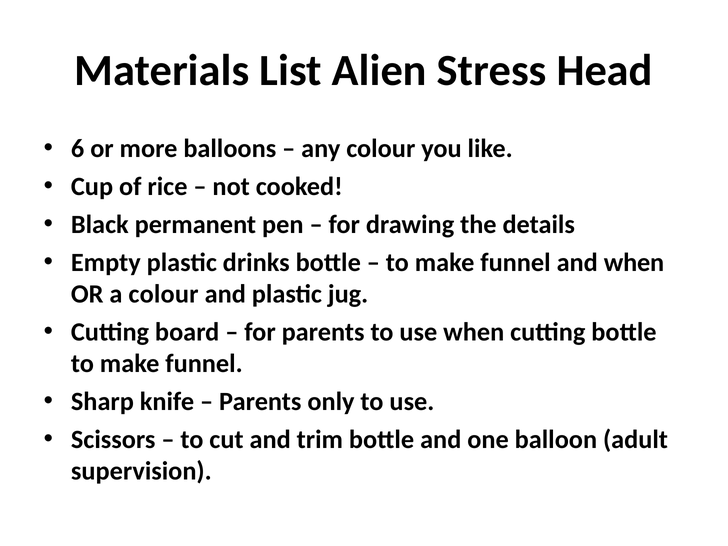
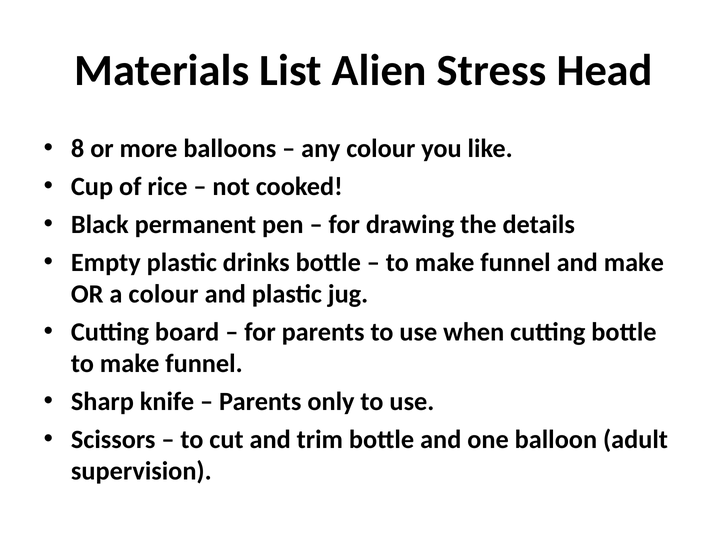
6: 6 -> 8
and when: when -> make
